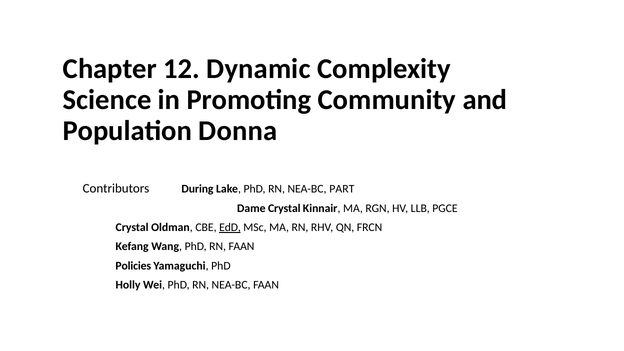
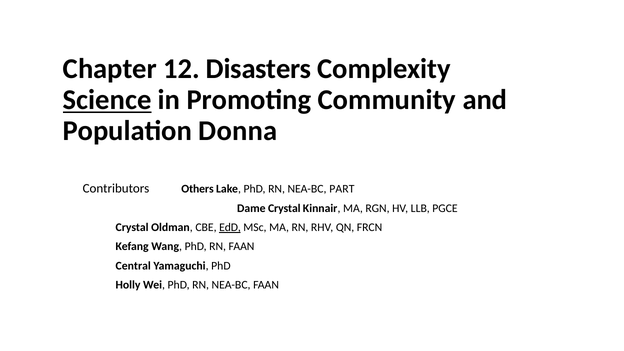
Dynamic: Dynamic -> Disasters
Science underline: none -> present
During: During -> Others
Policies: Policies -> Central
